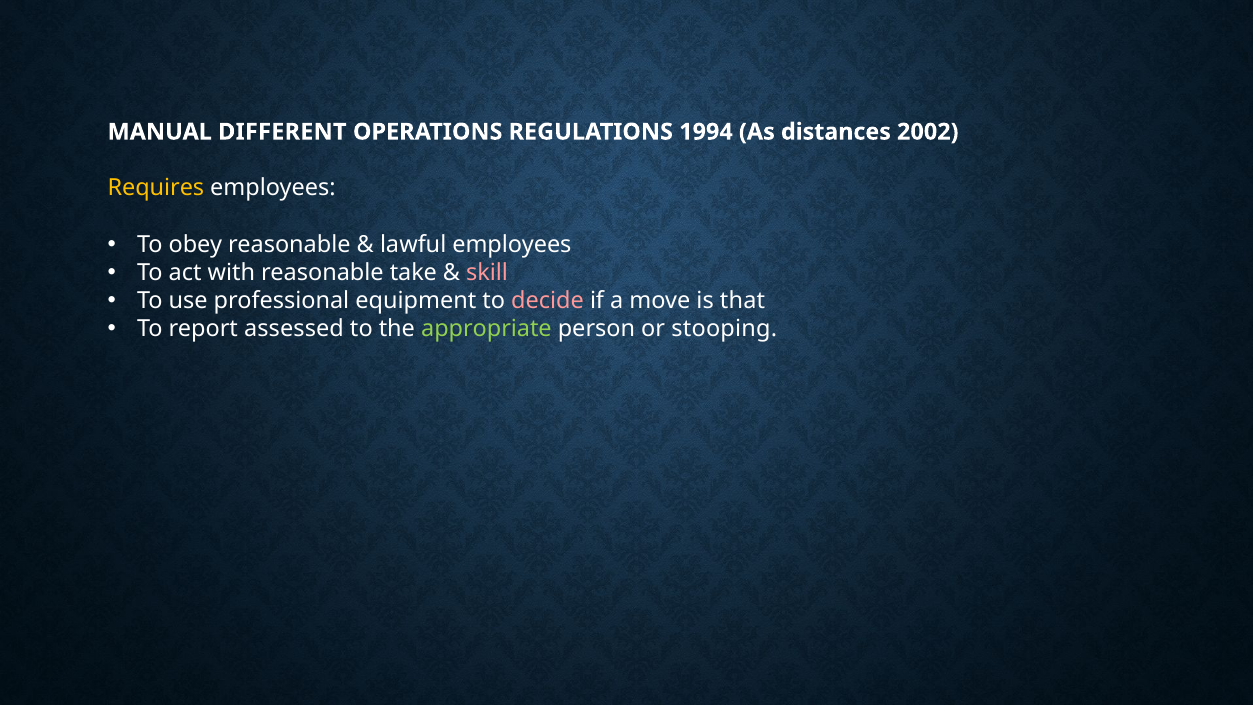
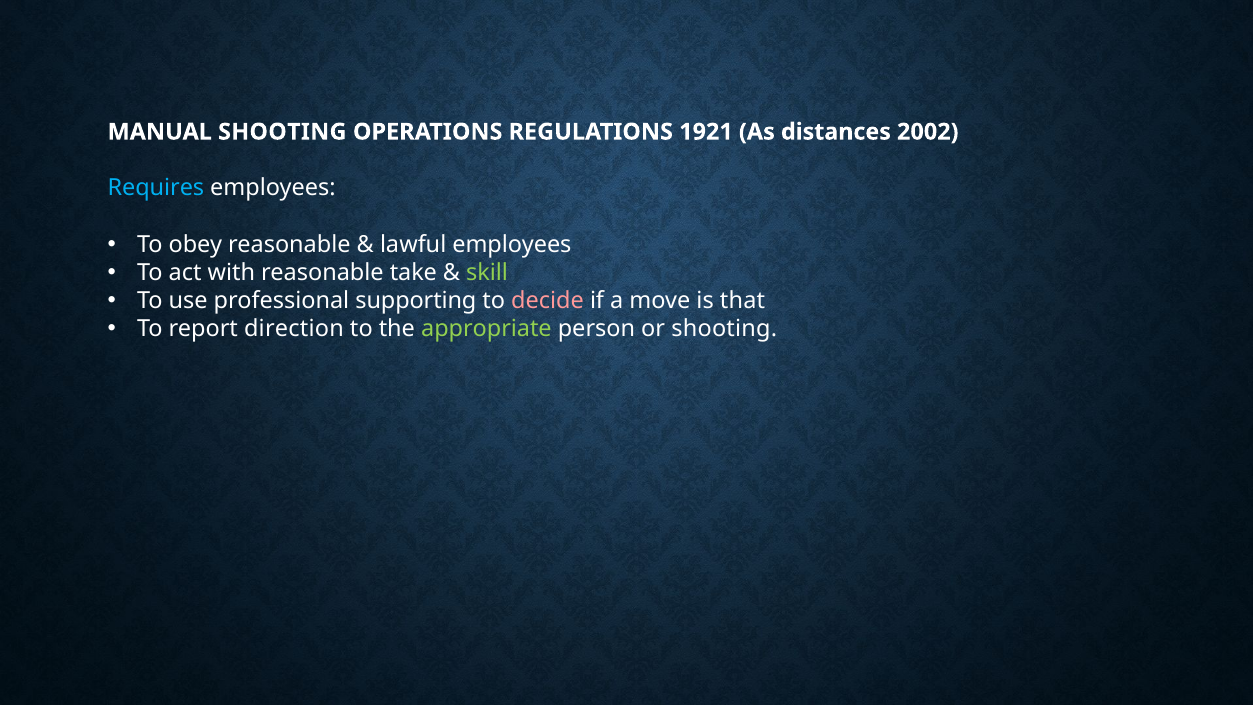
MANUAL DIFFERENT: DIFFERENT -> SHOOTING
1994: 1994 -> 1921
Requires colour: yellow -> light blue
skill colour: pink -> light green
equipment: equipment -> supporting
assessed: assessed -> direction
or stooping: stooping -> shooting
